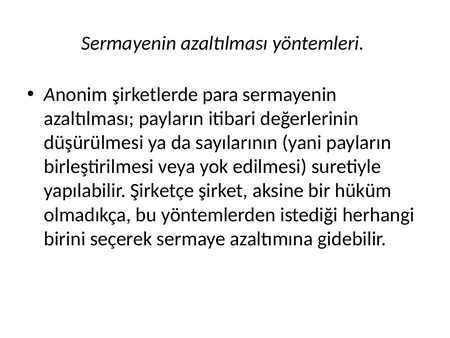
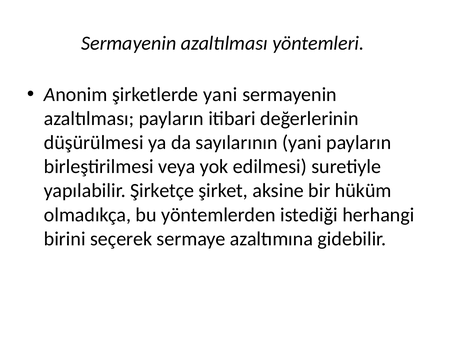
şirketlerde para: para -> yani
